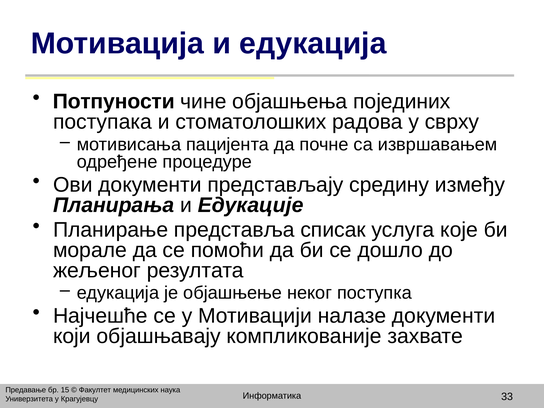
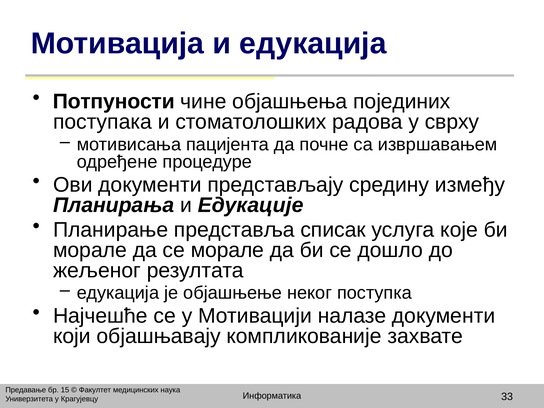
се помоћи: помоћи -> морале
